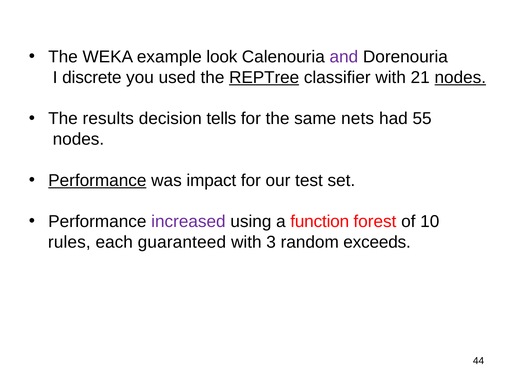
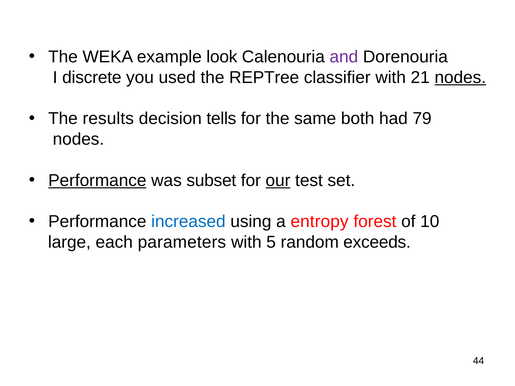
REPTree underline: present -> none
nets: nets -> both
55: 55 -> 79
impact: impact -> subset
our underline: none -> present
increased colour: purple -> blue
function: function -> entropy
rules: rules -> large
guaranteed: guaranteed -> parameters
3: 3 -> 5
